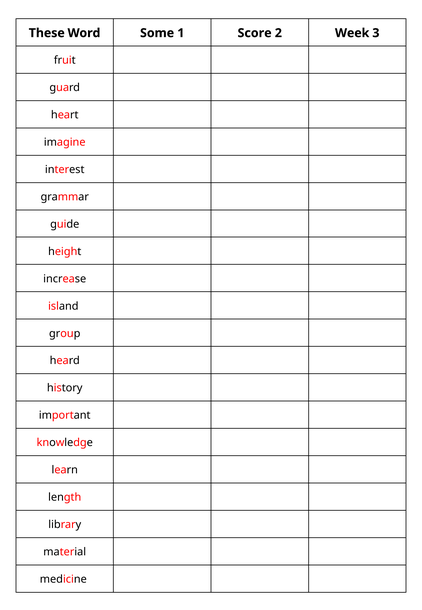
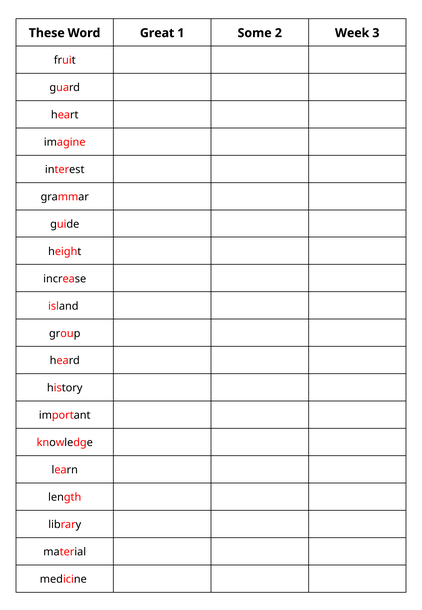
Some: Some -> Great
Score: Score -> Some
